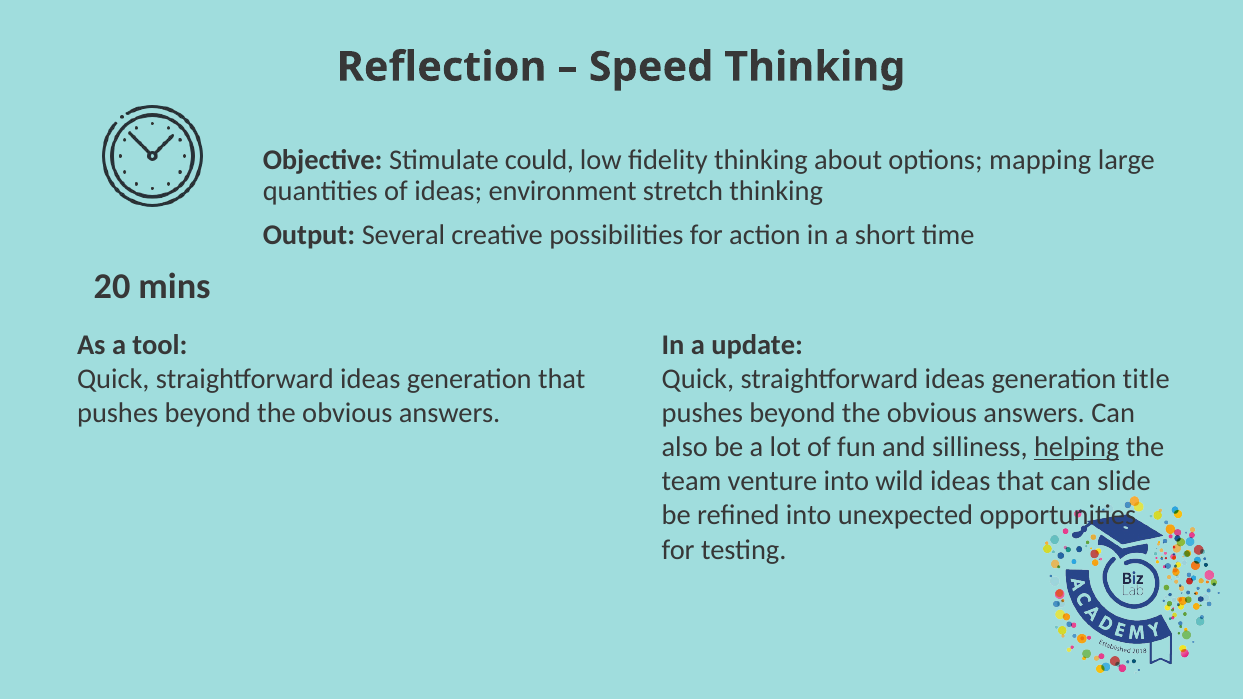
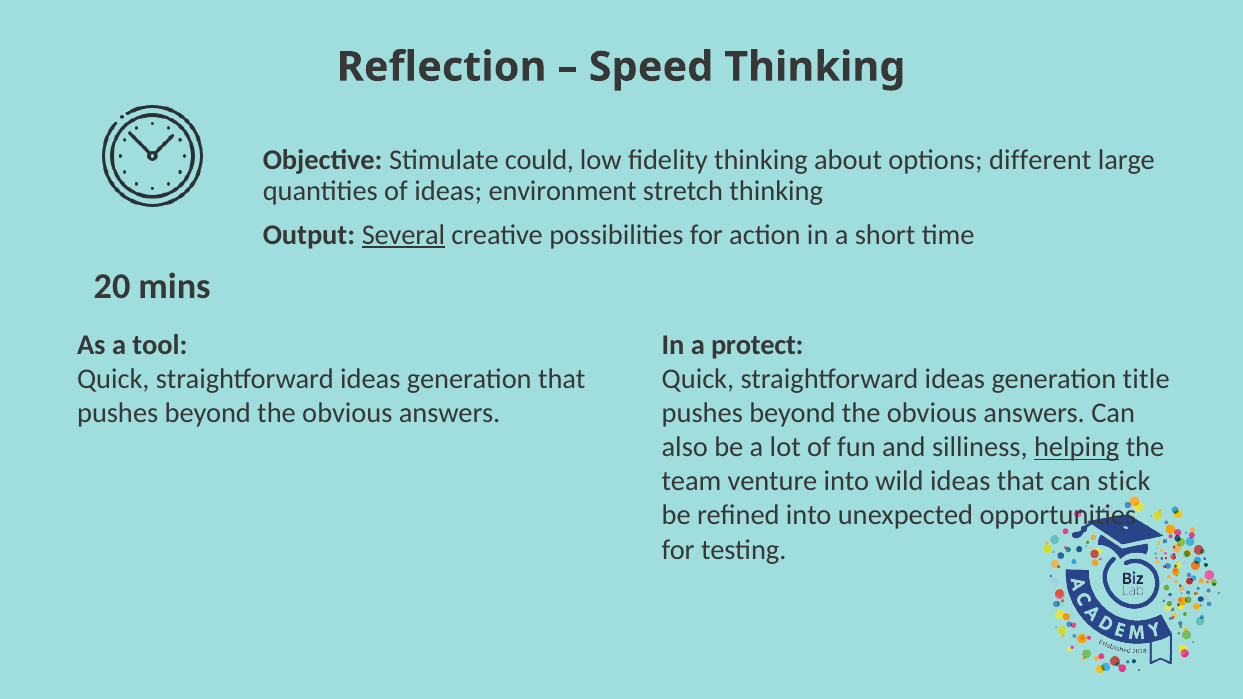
mapping: mapping -> different
Several underline: none -> present
update: update -> protect
slide: slide -> stick
